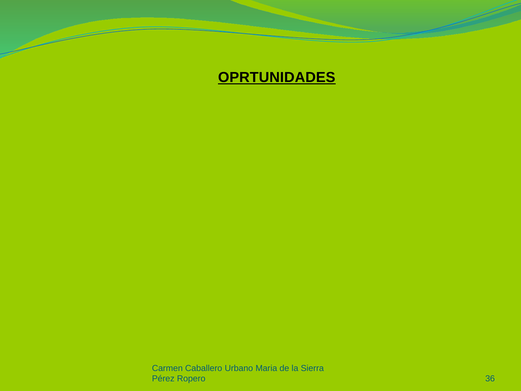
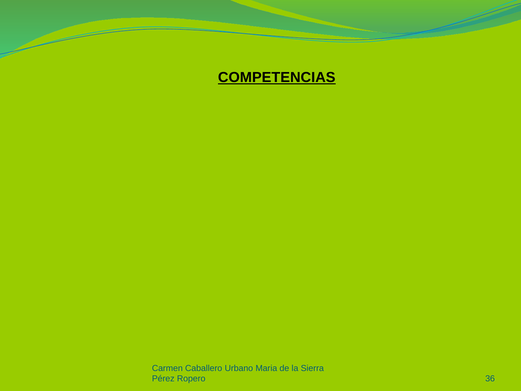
OPRTUNIDADES: OPRTUNIDADES -> COMPETENCIAS
